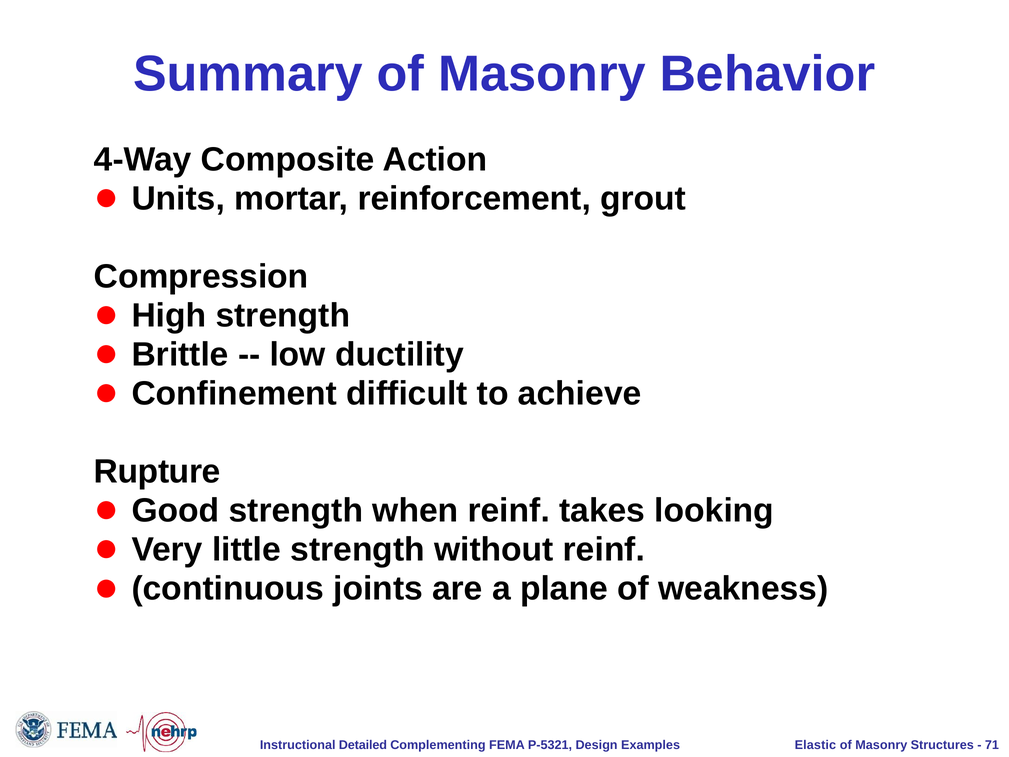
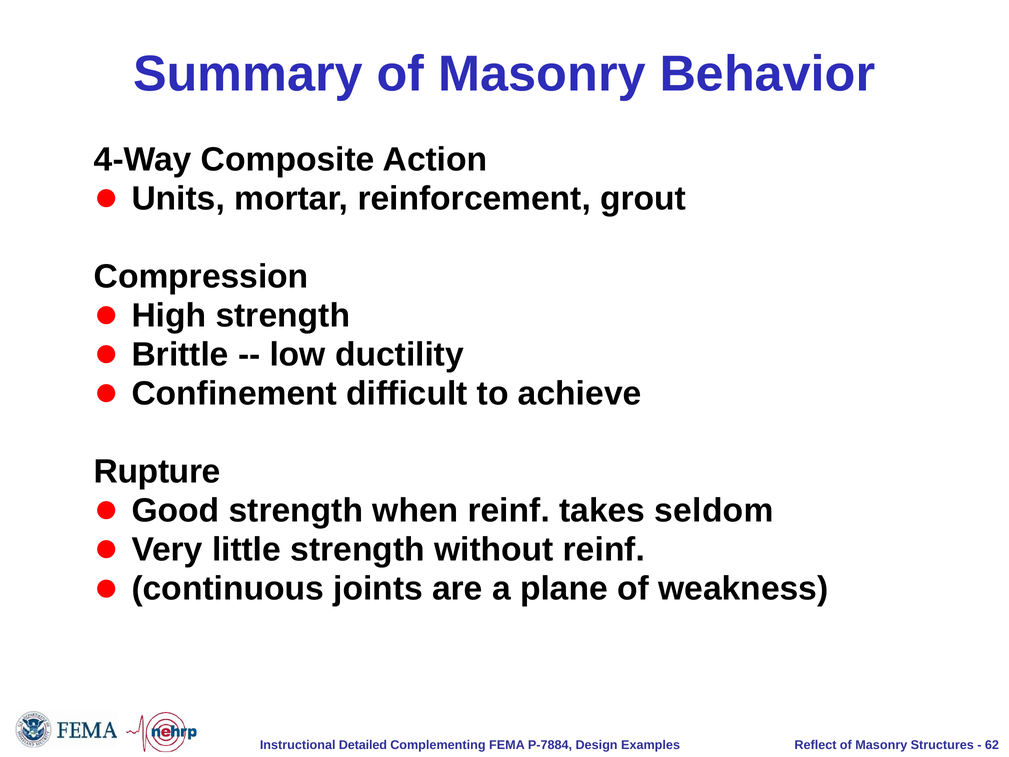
looking: looking -> seldom
P-5321: P-5321 -> P-7884
Elastic: Elastic -> Reflect
71: 71 -> 62
